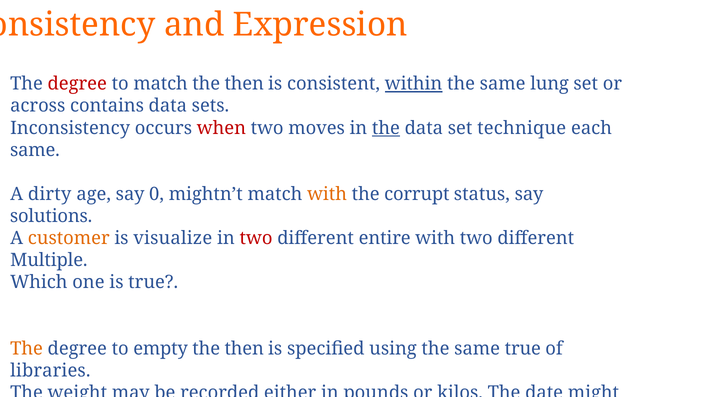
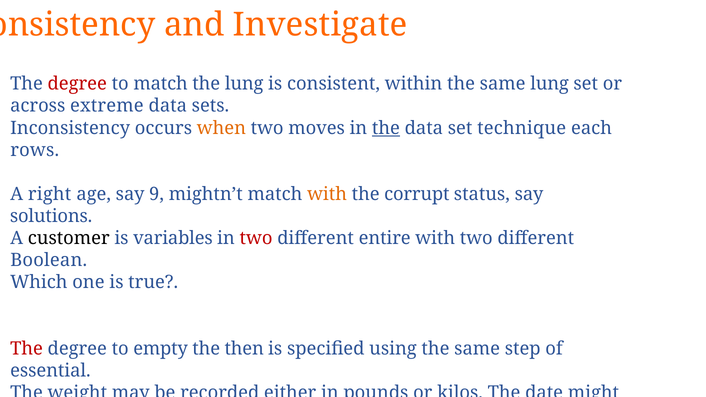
Expression: Expression -> Investigate
then at (244, 84): then -> lung
within underline: present -> none
contains: contains -> extreme
when colour: red -> orange
same at (35, 150): same -> rows
dirty: dirty -> right
0: 0 -> 9
customer colour: orange -> black
visualize: visualize -> variables
Multiple: Multiple -> Boolean
The at (27, 349) colour: orange -> red
same true: true -> step
libraries: libraries -> essential
